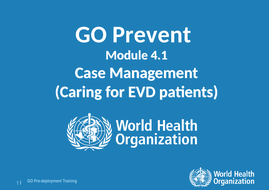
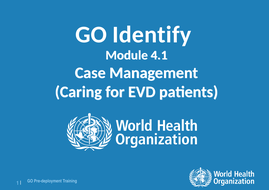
Prevent: Prevent -> Identify
